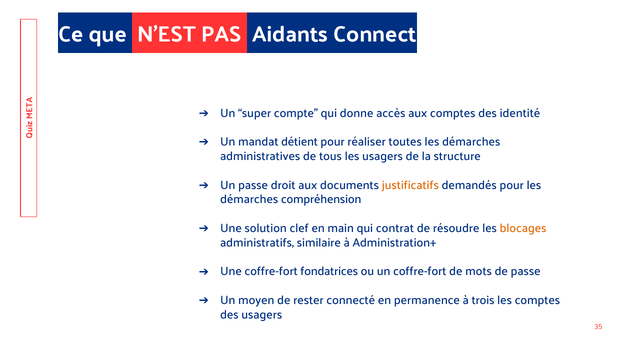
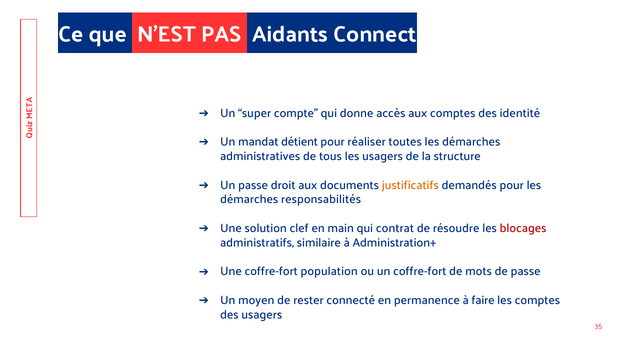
compréhension: compréhension -> responsabilités
blocages colour: orange -> red
fondatrices: fondatrices -> population
trois: trois -> faire
